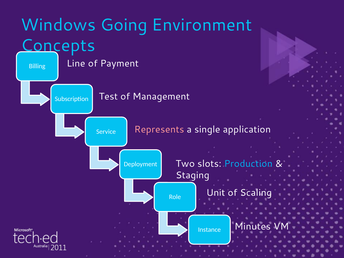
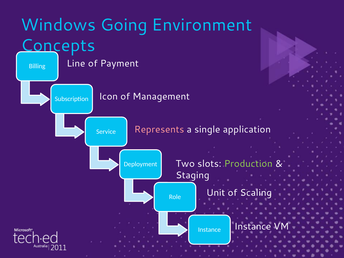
Test: Test -> Icon
Production colour: light blue -> light green
Minutes at (253, 227): Minutes -> Instance
